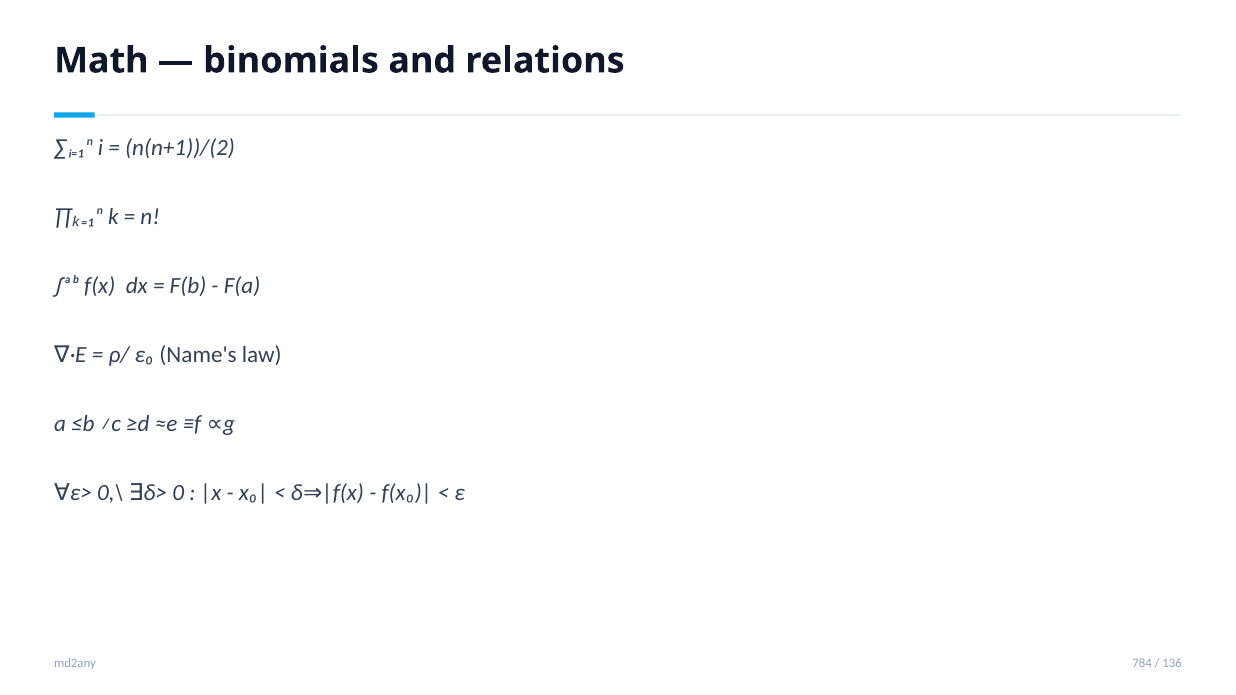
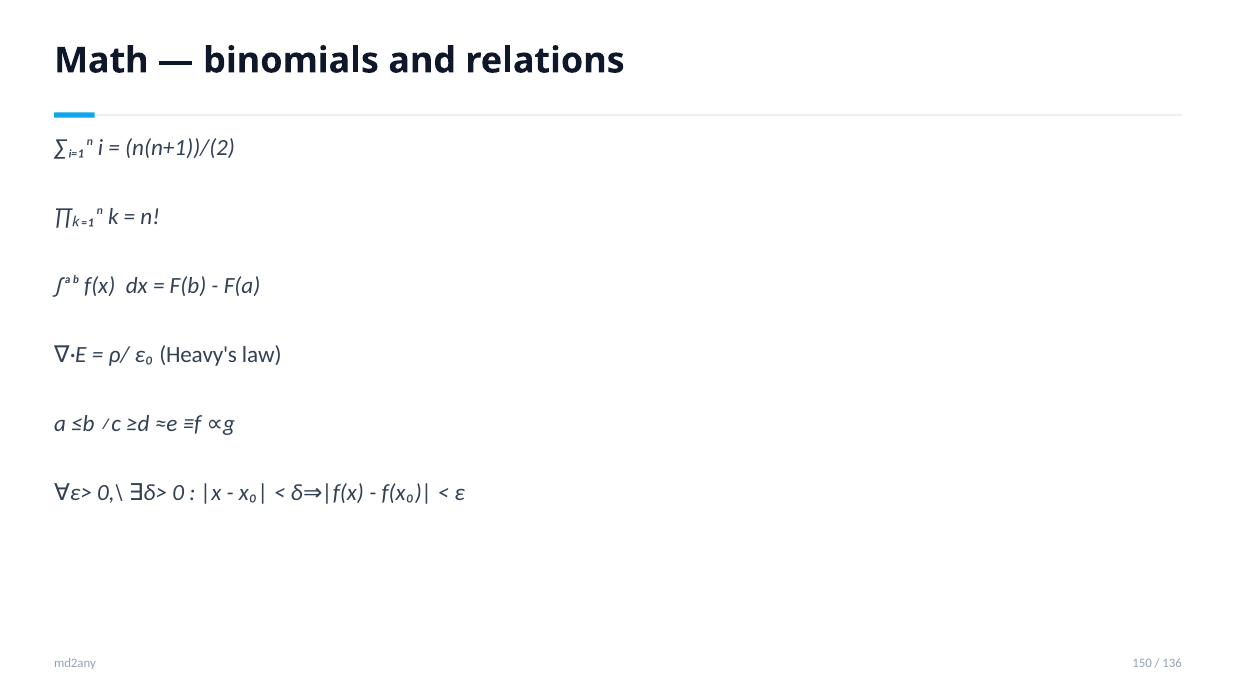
Name's: Name's -> Heavy's
784: 784 -> 150
